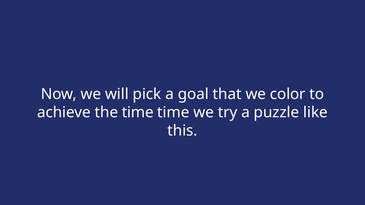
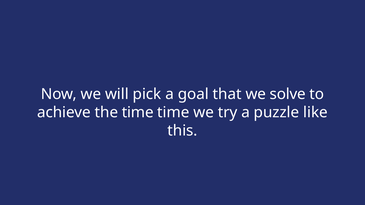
color: color -> solve
